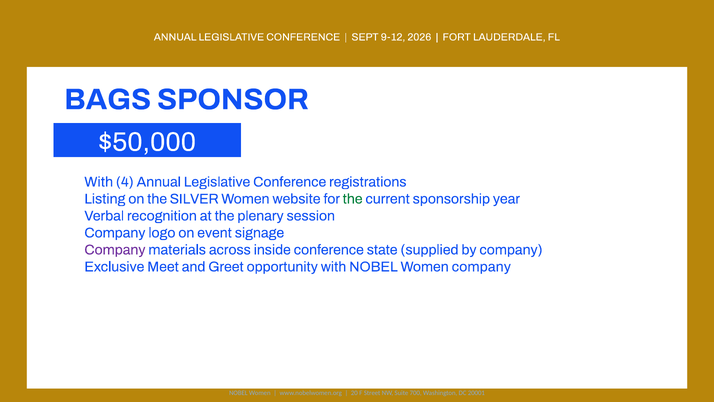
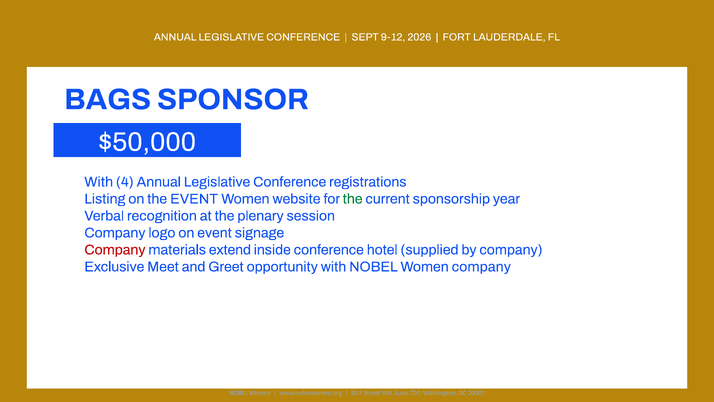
the SILVER: SILVER -> EVENT
Company at (115, 250) colour: purple -> red
across: across -> extend
state: state -> hotel
